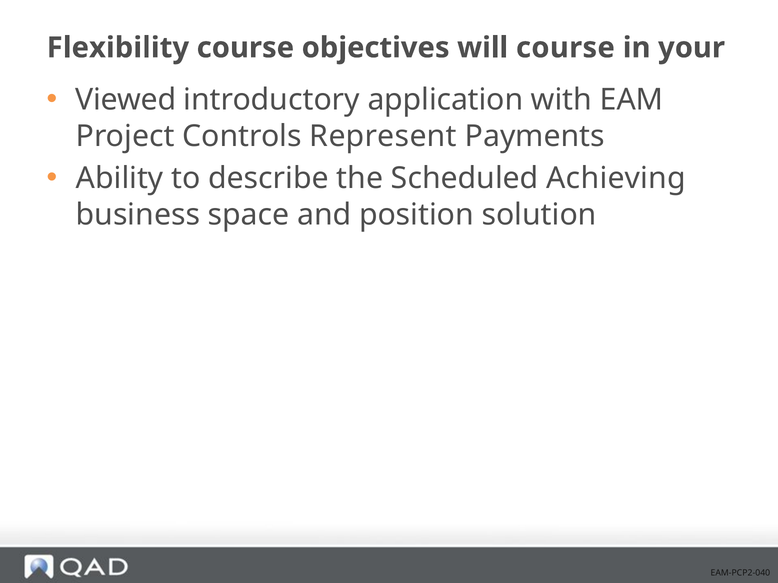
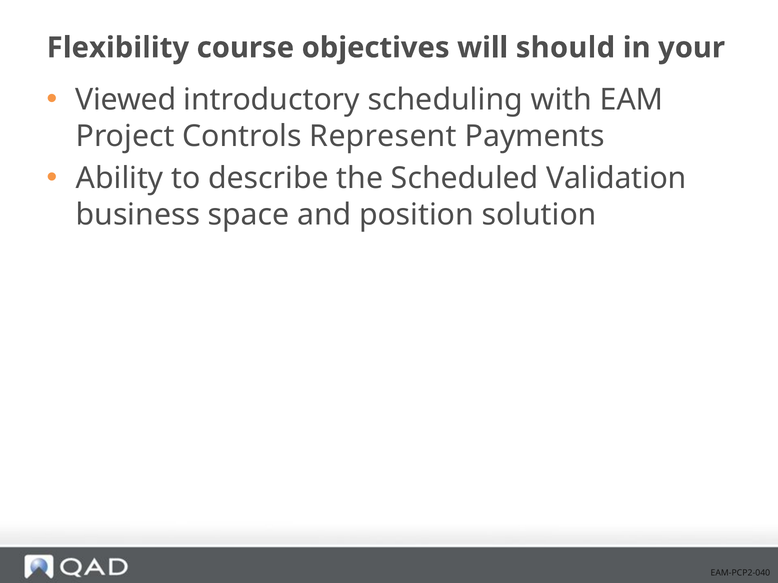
will course: course -> should
application: application -> scheduling
Achieving: Achieving -> Validation
